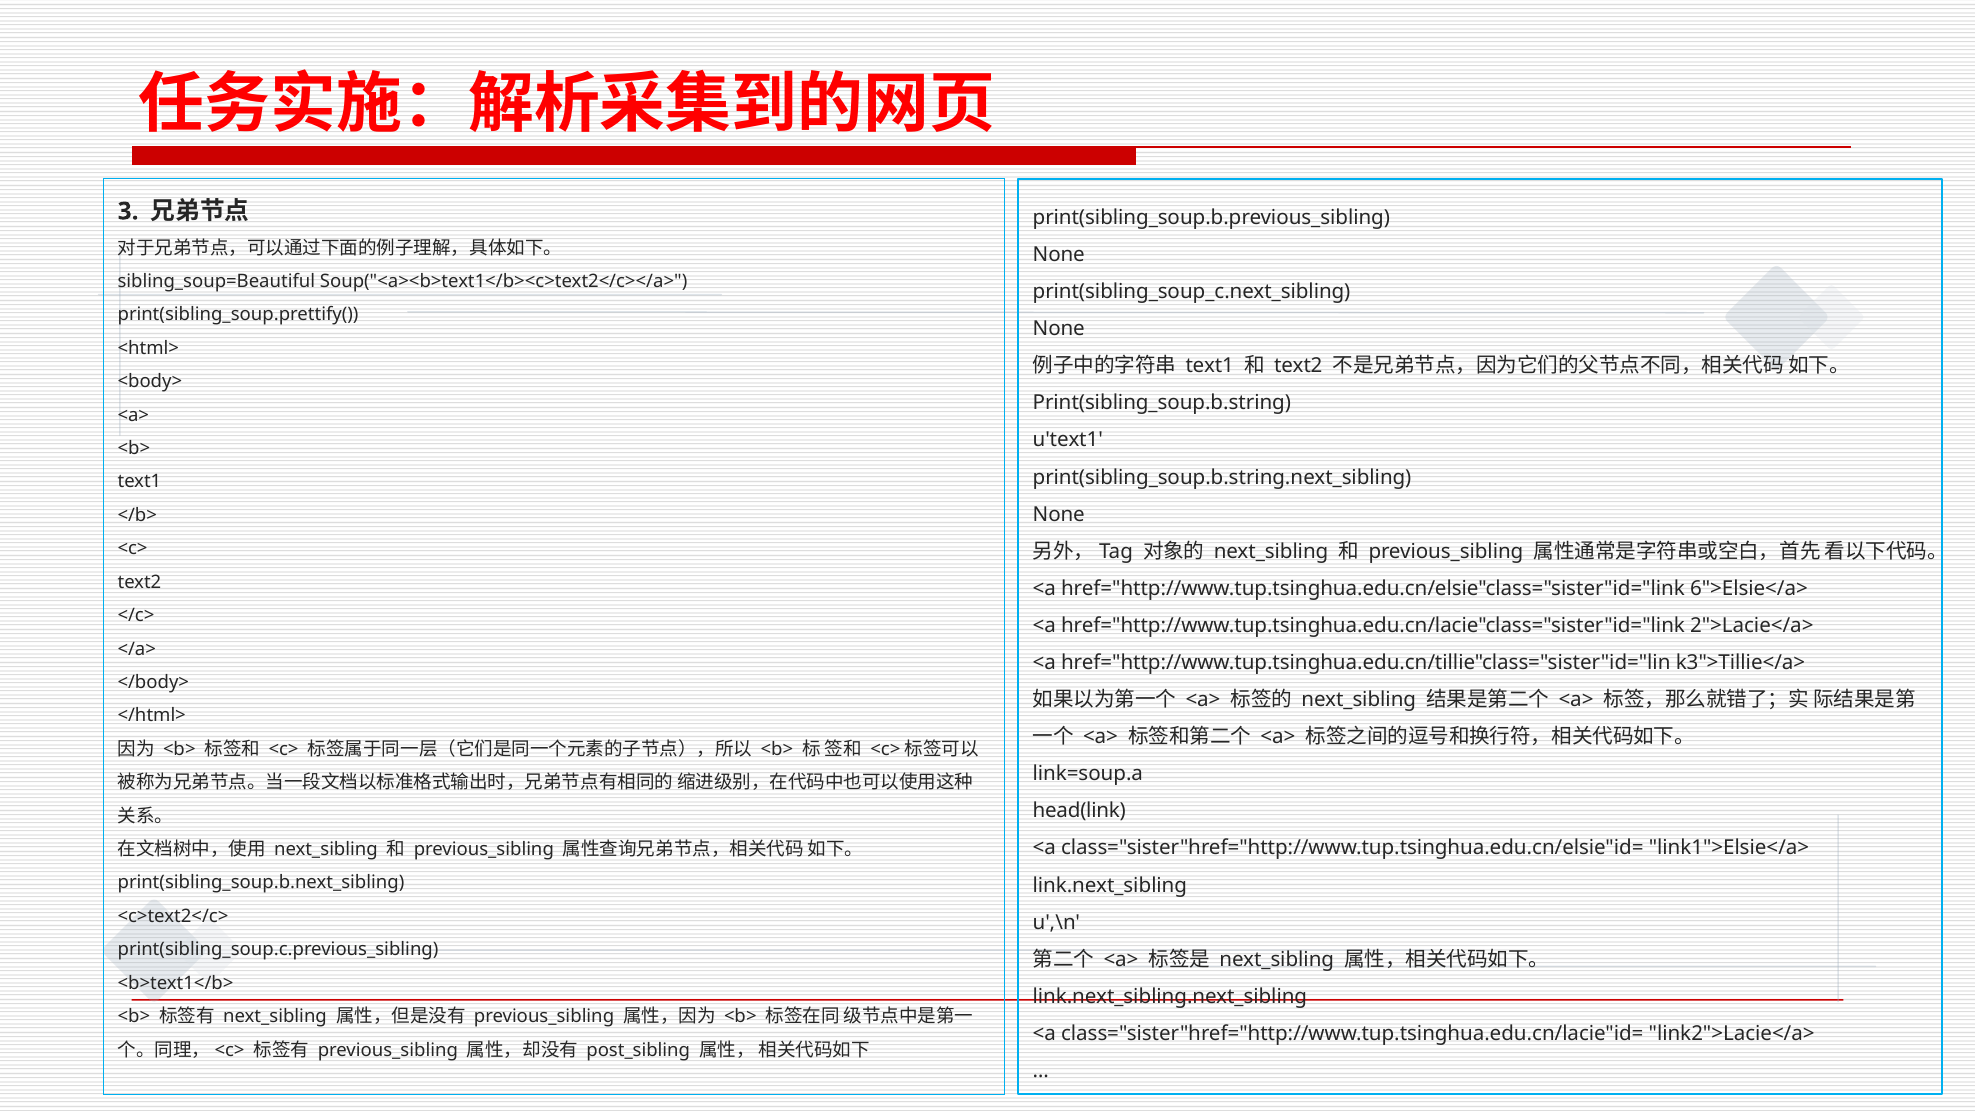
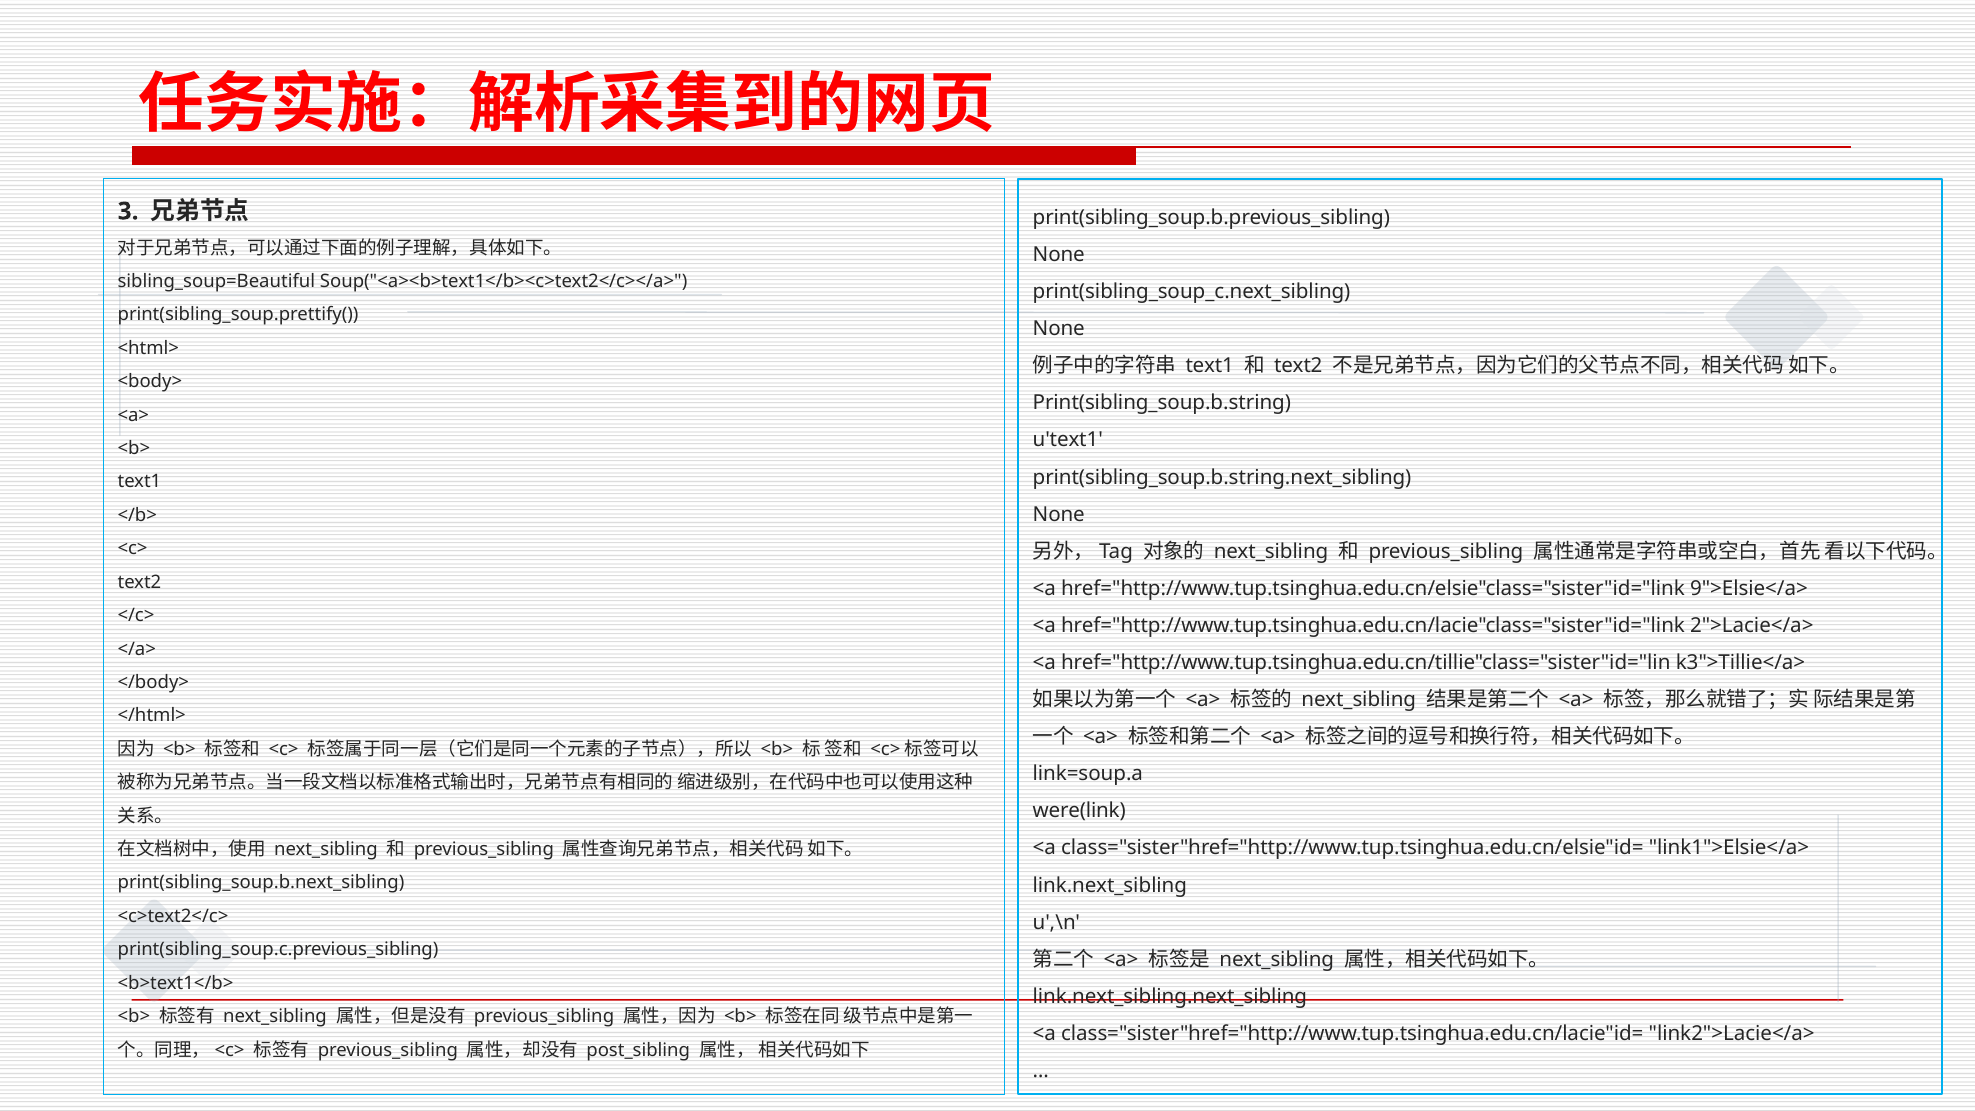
6">Elsie</a>: 6">Elsie</a> -> 9">Elsie</a>
head(link: head(link -> were(link
